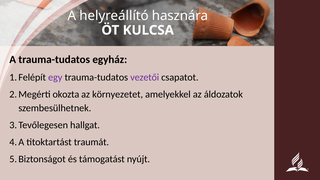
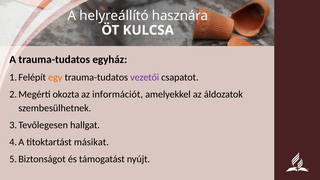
egy colour: purple -> orange
környezetet: környezetet -> információt
traumát: traumát -> másikat
